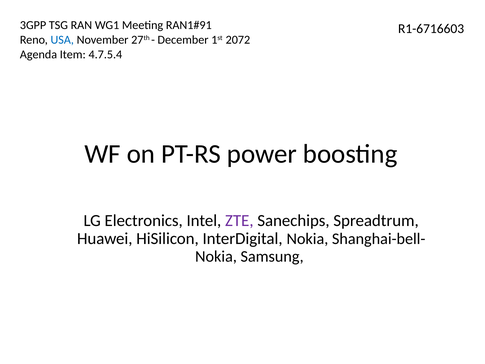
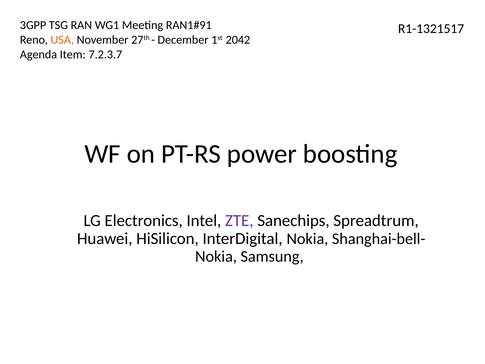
R1-6716603: R1-6716603 -> R1-1321517
USA colour: blue -> orange
2072: 2072 -> 2042
4.7.5.4: 4.7.5.4 -> 7.2.3.7
